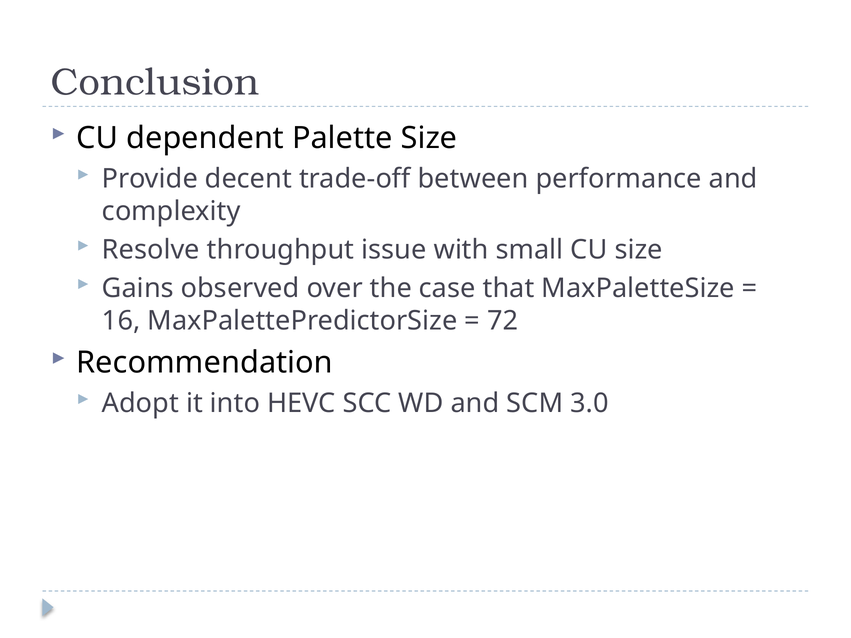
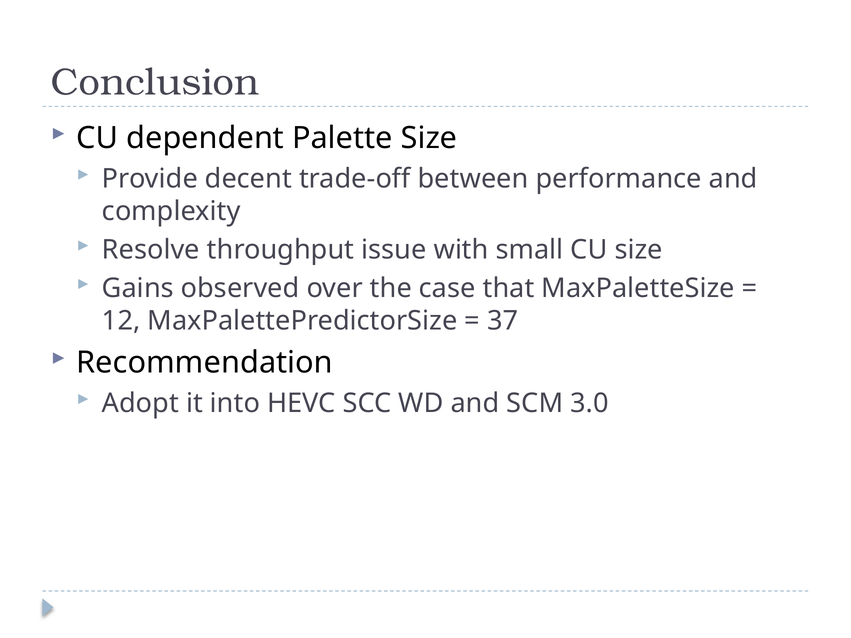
16: 16 -> 12
72: 72 -> 37
